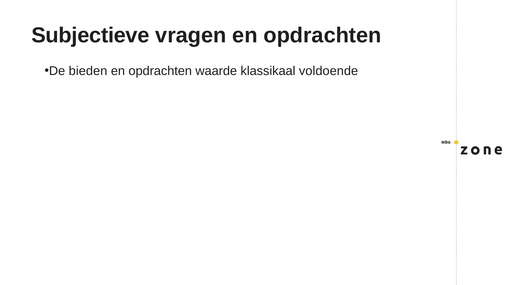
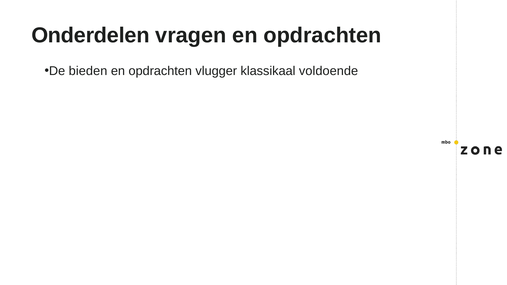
Subjectieve: Subjectieve -> Onderdelen
waarde: waarde -> vlugger
